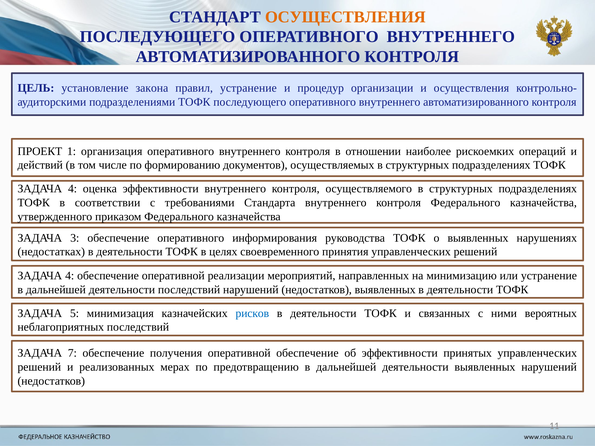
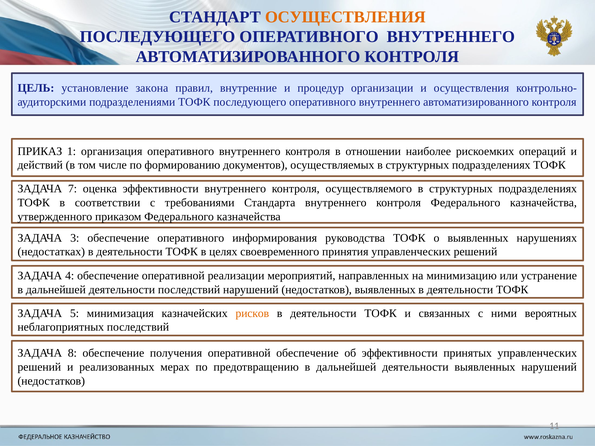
правил устранение: устранение -> внутренние
ПРОЕКТ: ПРОЕКТ -> ПРИКАЗ
4 at (72, 189): 4 -> 7
рисков colour: blue -> orange
7: 7 -> 8
